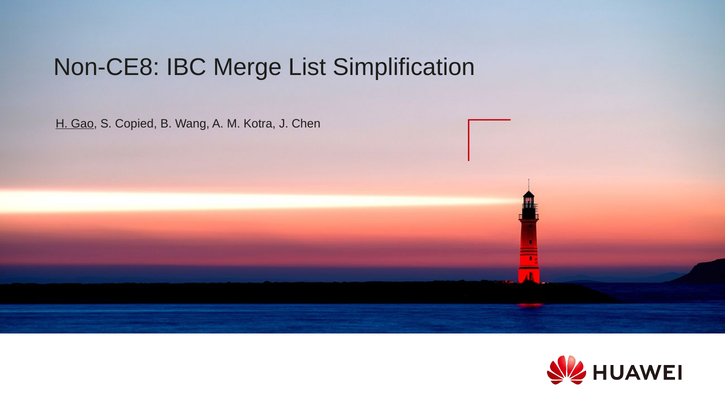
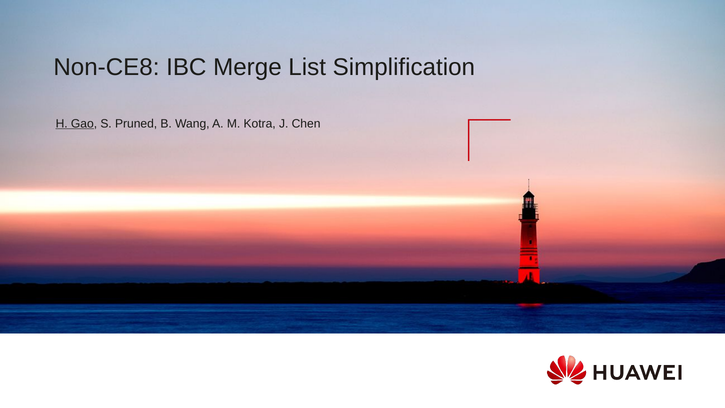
Copied: Copied -> Pruned
